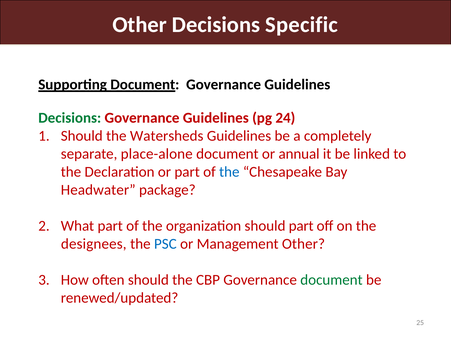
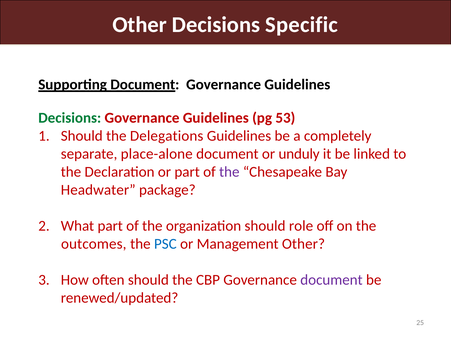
24: 24 -> 53
Watersheds: Watersheds -> Delegations
annual: annual -> unduly
the at (229, 172) colour: blue -> purple
should part: part -> role
designees: designees -> outcomes
document at (331, 280) colour: green -> purple
